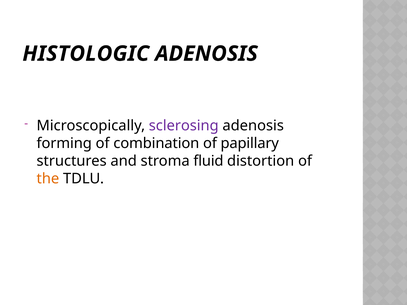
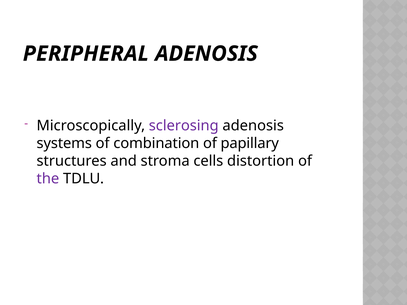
HISTOLOGIC: HISTOLOGIC -> PERIPHERAL
forming: forming -> systems
fluid: fluid -> cells
the colour: orange -> purple
